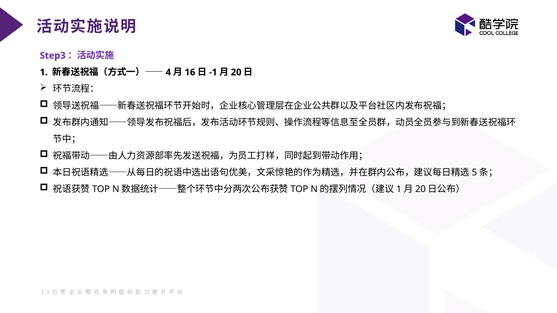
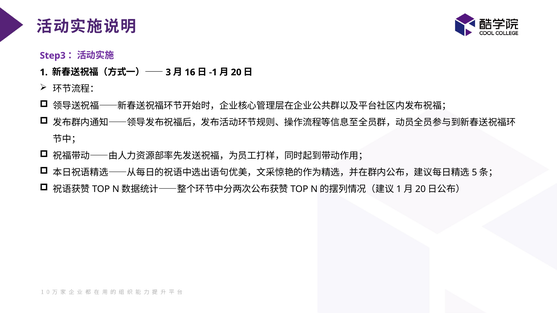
4: 4 -> 3
